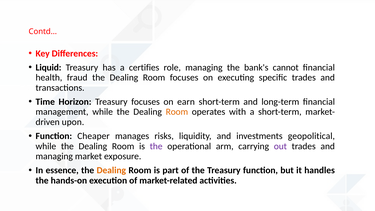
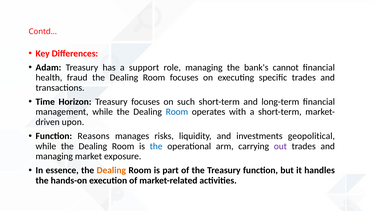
Liquid: Liquid -> Adam
certifies: certifies -> support
earn: earn -> such
Room at (177, 112) colour: orange -> blue
Cheaper: Cheaper -> Reasons
the at (156, 146) colour: purple -> blue
